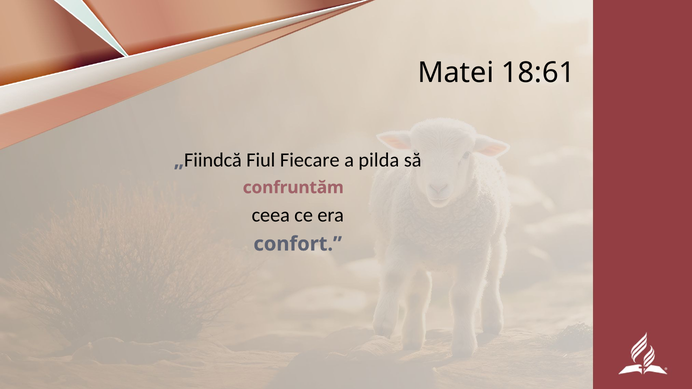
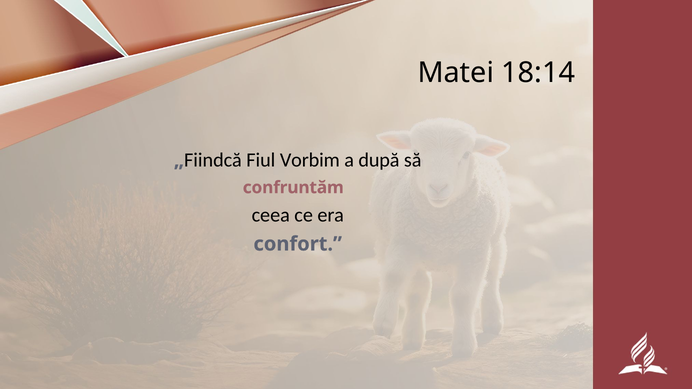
18:61: 18:61 -> 18:14
Fiecare: Fiecare -> Vorbim
pilda: pilda -> după
